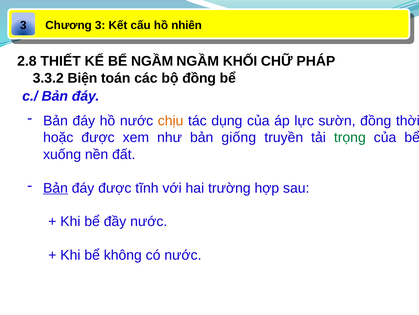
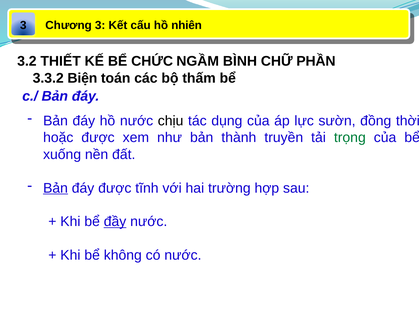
2.8: 2.8 -> 3.2
BỂ NGẦM: NGẦM -> CHỨC
KHỐI: KHỐI -> BÌNH
PHÁP: PHÁP -> PHẦN
bộ đồng: đồng -> thấm
chịu colour: orange -> black
giống: giống -> thành
đầy underline: none -> present
